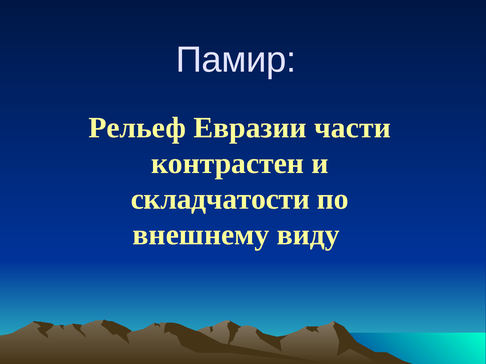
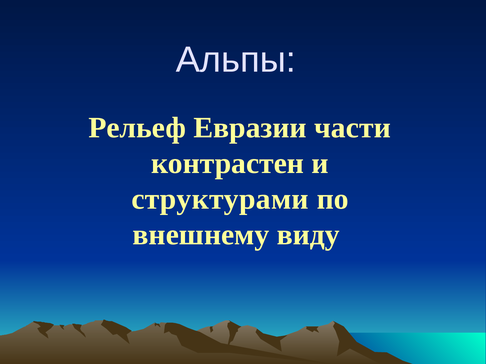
Памир: Памир -> Альпы
складчатости: складчатости -> структурами
